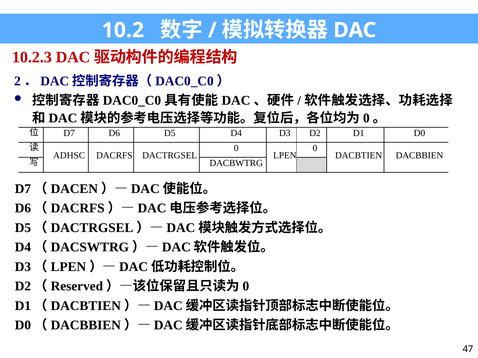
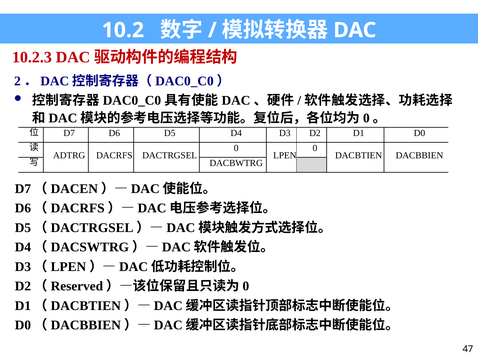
ADHSC: ADHSC -> ADTRG
